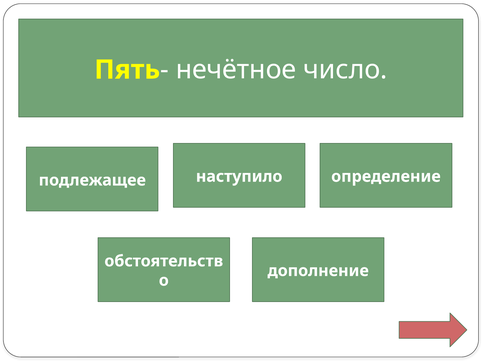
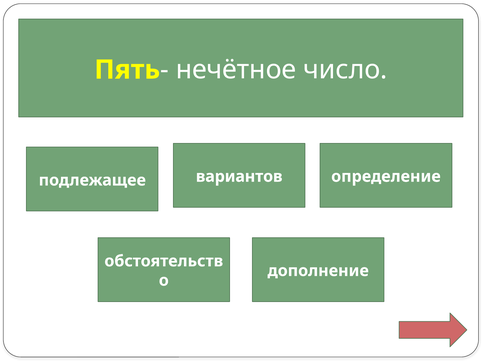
наступило: наступило -> вариантов
